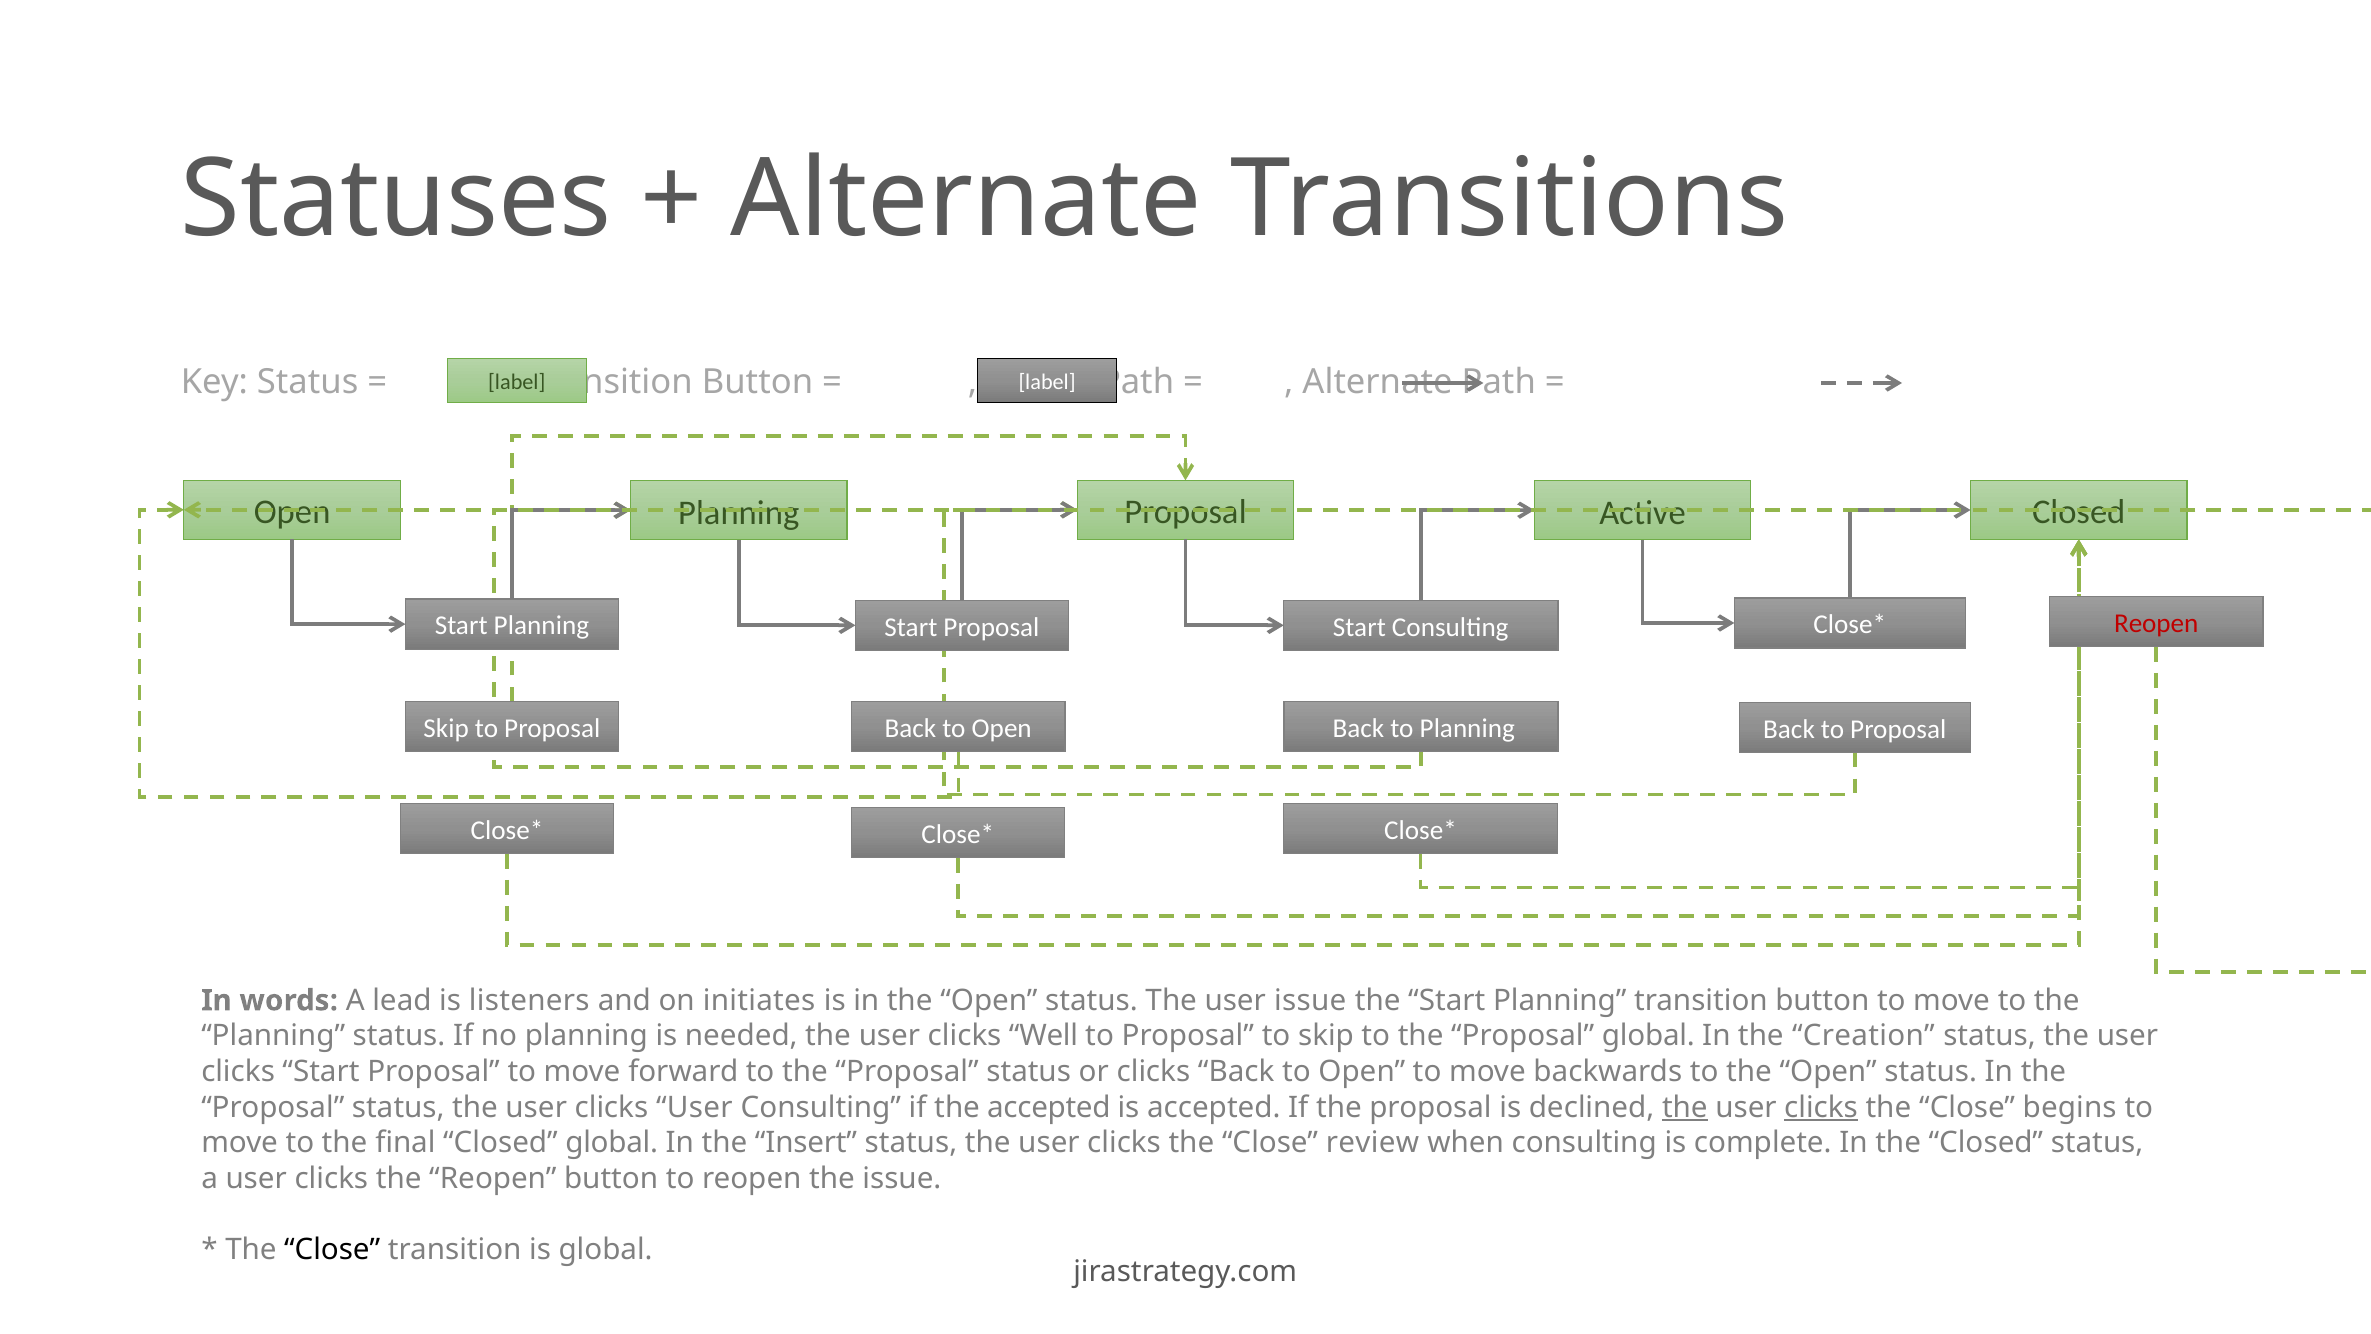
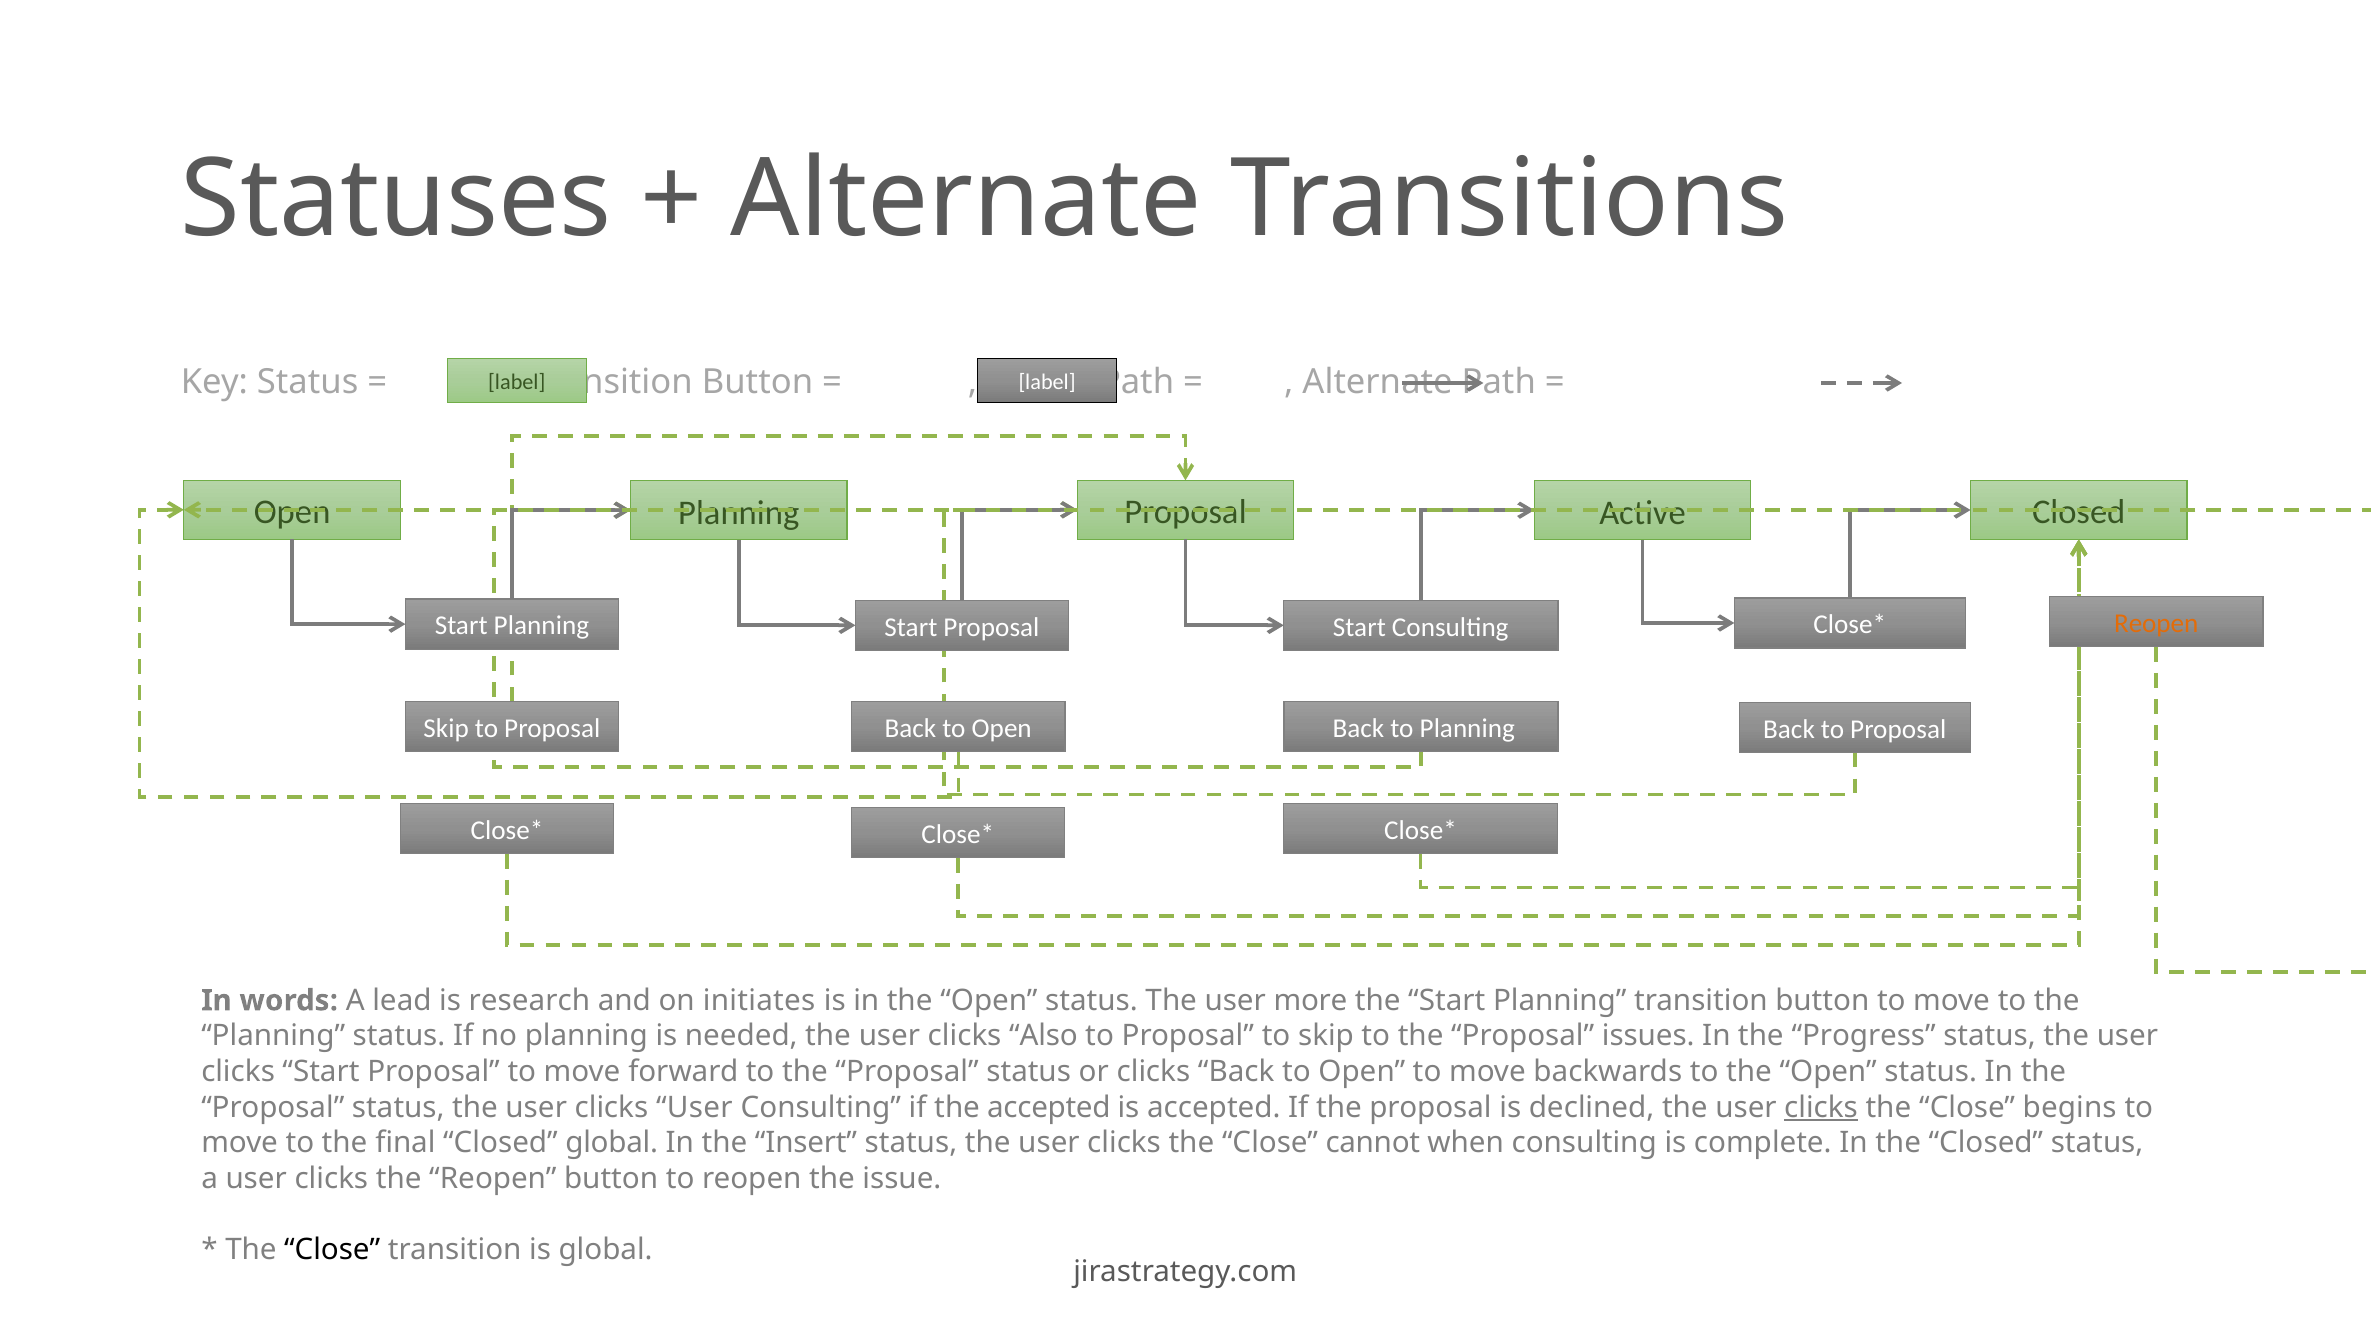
Reopen at (2156, 624) colour: red -> orange
listeners: listeners -> research
user issue: issue -> more
Well: Well -> Also
Proposal global: global -> issues
Creation: Creation -> Progress
the at (1685, 1107) underline: present -> none
review: review -> cannot
